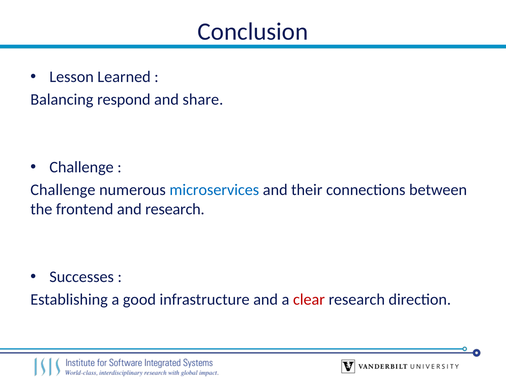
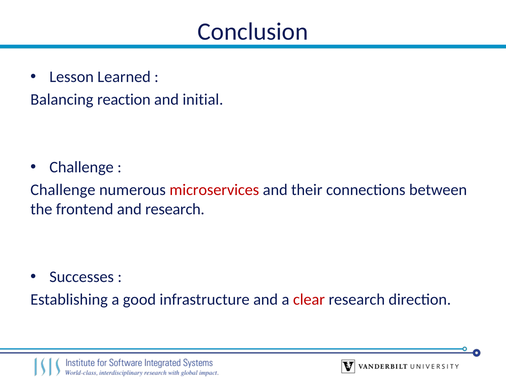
respond: respond -> reaction
share: share -> initial
microservices colour: blue -> red
